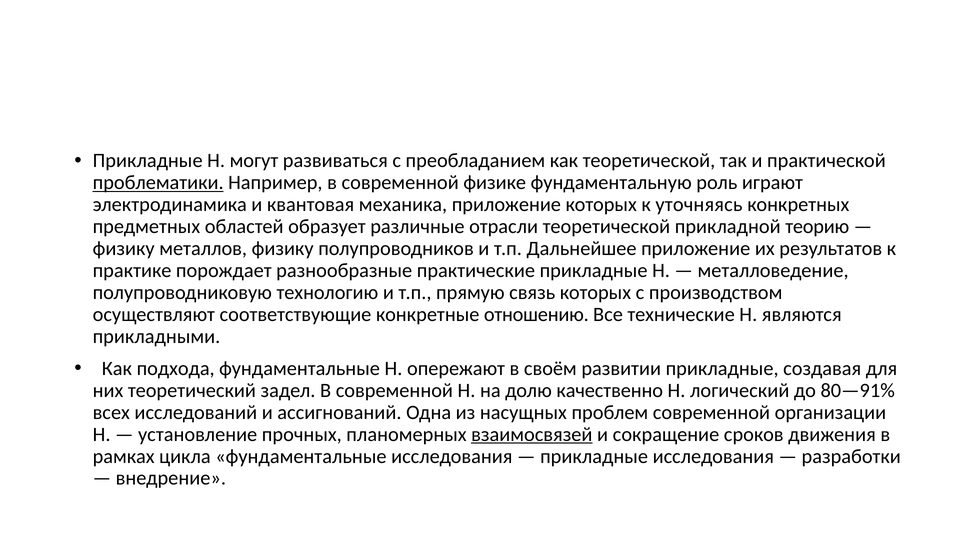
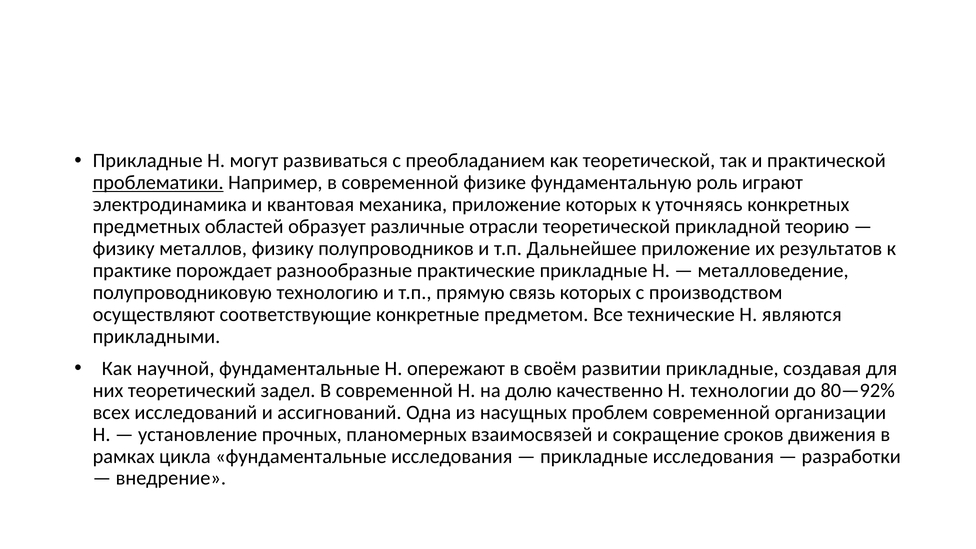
отношению: отношению -> предметом
подхода: подхода -> научной
логический: логический -> технологии
80—91%: 80—91% -> 80—92%
взаимосвязей underline: present -> none
